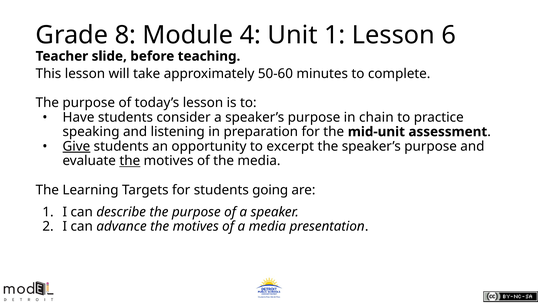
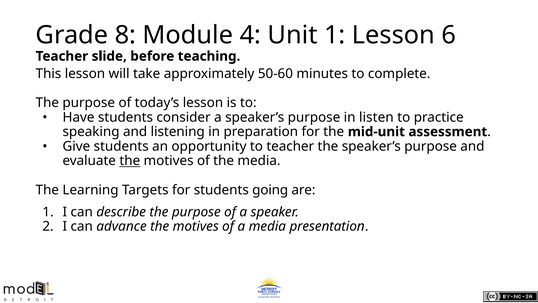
chain: chain -> listen
Give underline: present -> none
to excerpt: excerpt -> teacher
